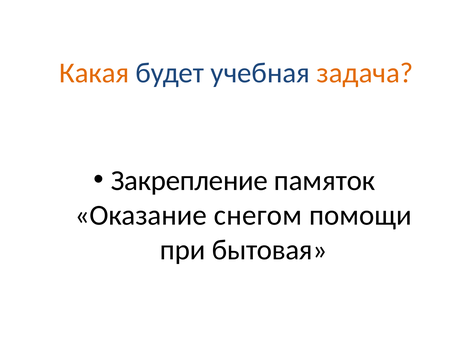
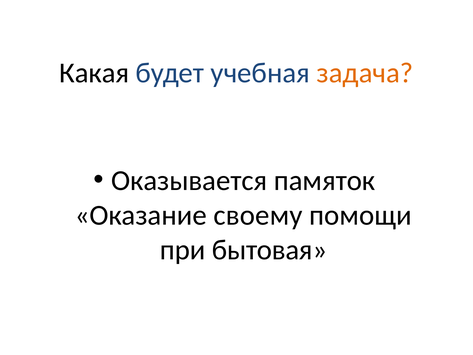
Какая colour: orange -> black
Закрепление: Закрепление -> Оказывается
снегом: снегом -> своему
